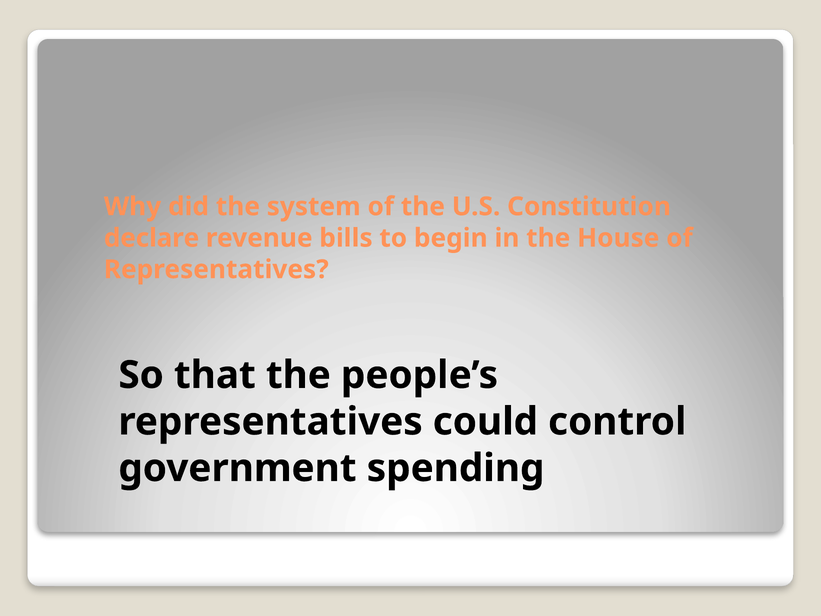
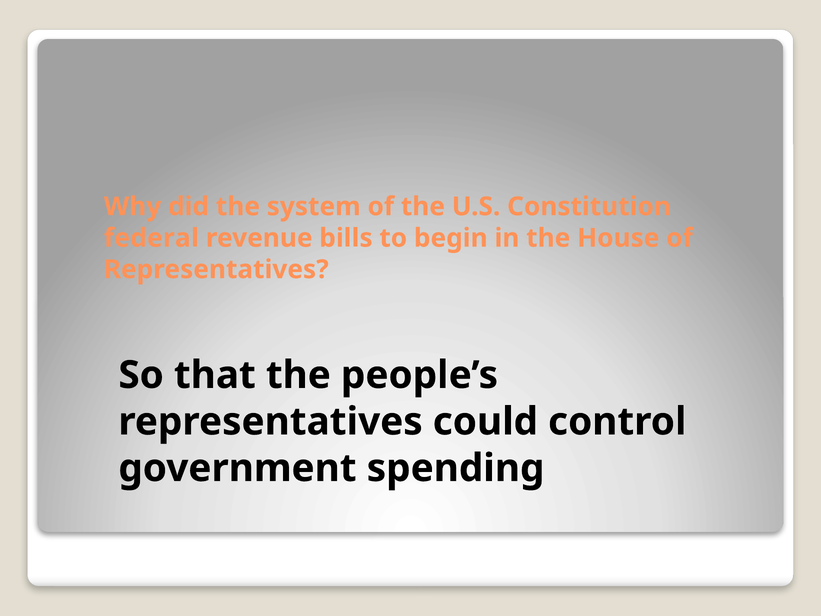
declare: declare -> federal
